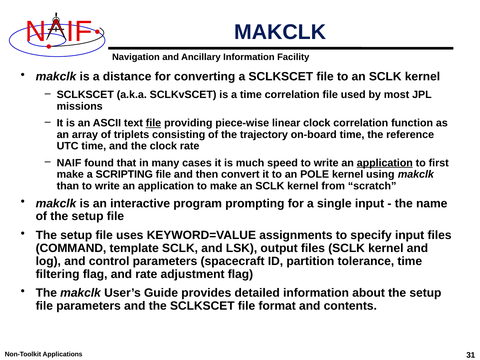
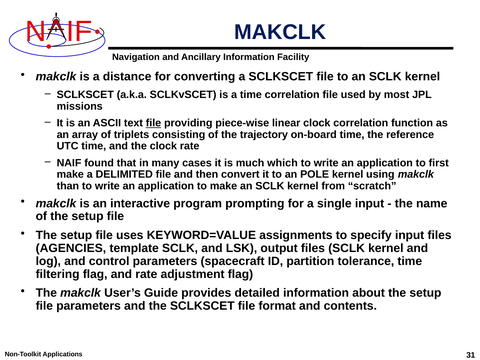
speed: speed -> which
application at (385, 163) underline: present -> none
SCRIPTING: SCRIPTING -> DELIMITED
COMMAND: COMMAND -> AGENCIES
